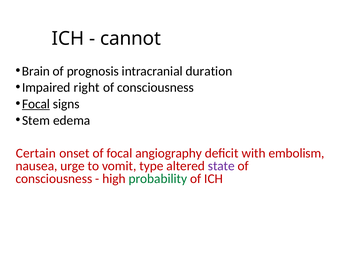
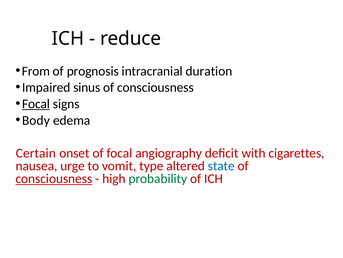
cannot: cannot -> reduce
Brain: Brain -> From
right: right -> sinus
Stem: Stem -> Body
embolism: embolism -> cigarettes
state colour: purple -> blue
consciousness at (54, 178) underline: none -> present
